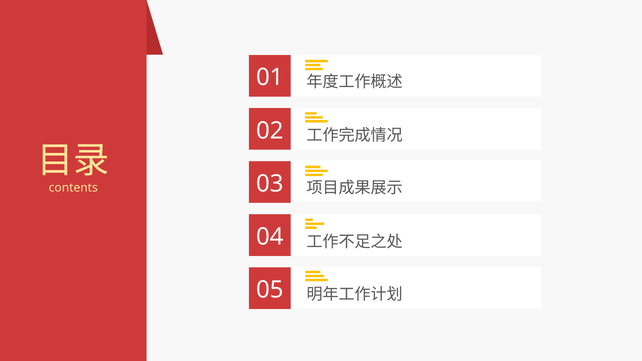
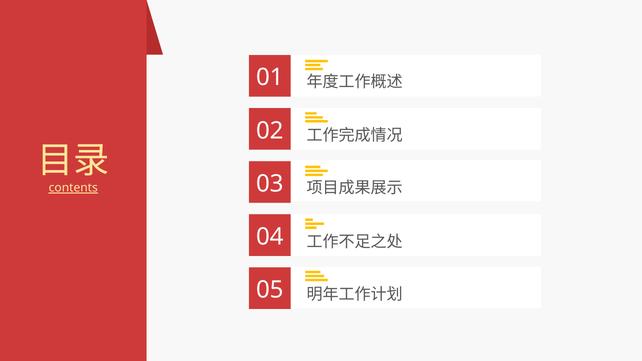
contents underline: none -> present
